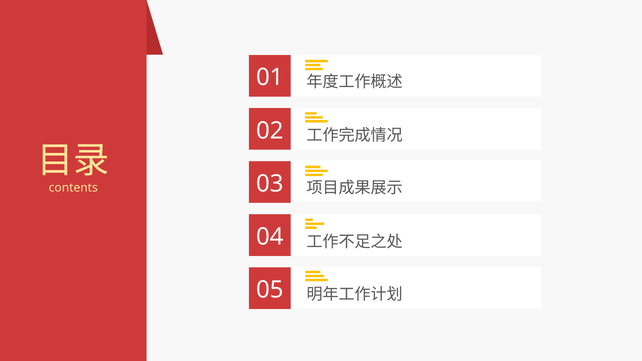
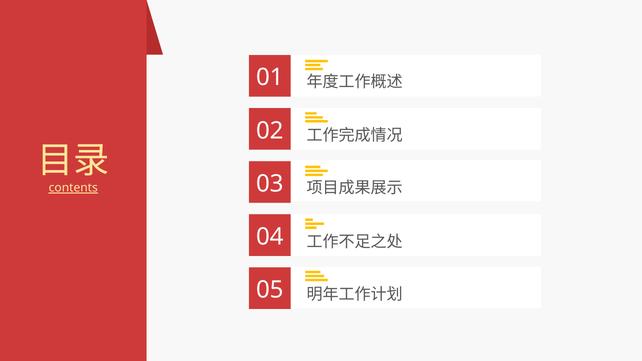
contents underline: none -> present
